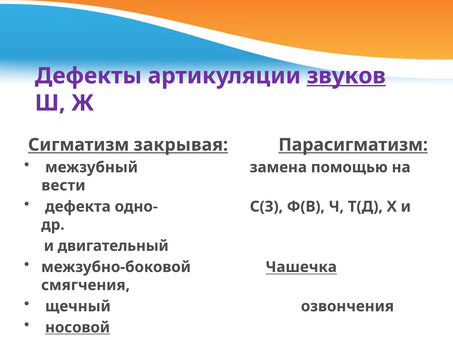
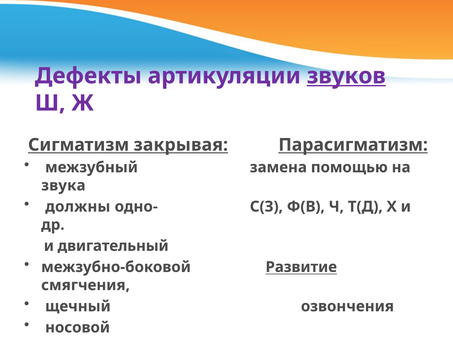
вести: вести -> звука
дефекта: дефекта -> должны
Чашечка: Чашечка -> Развитие
носовой underline: present -> none
